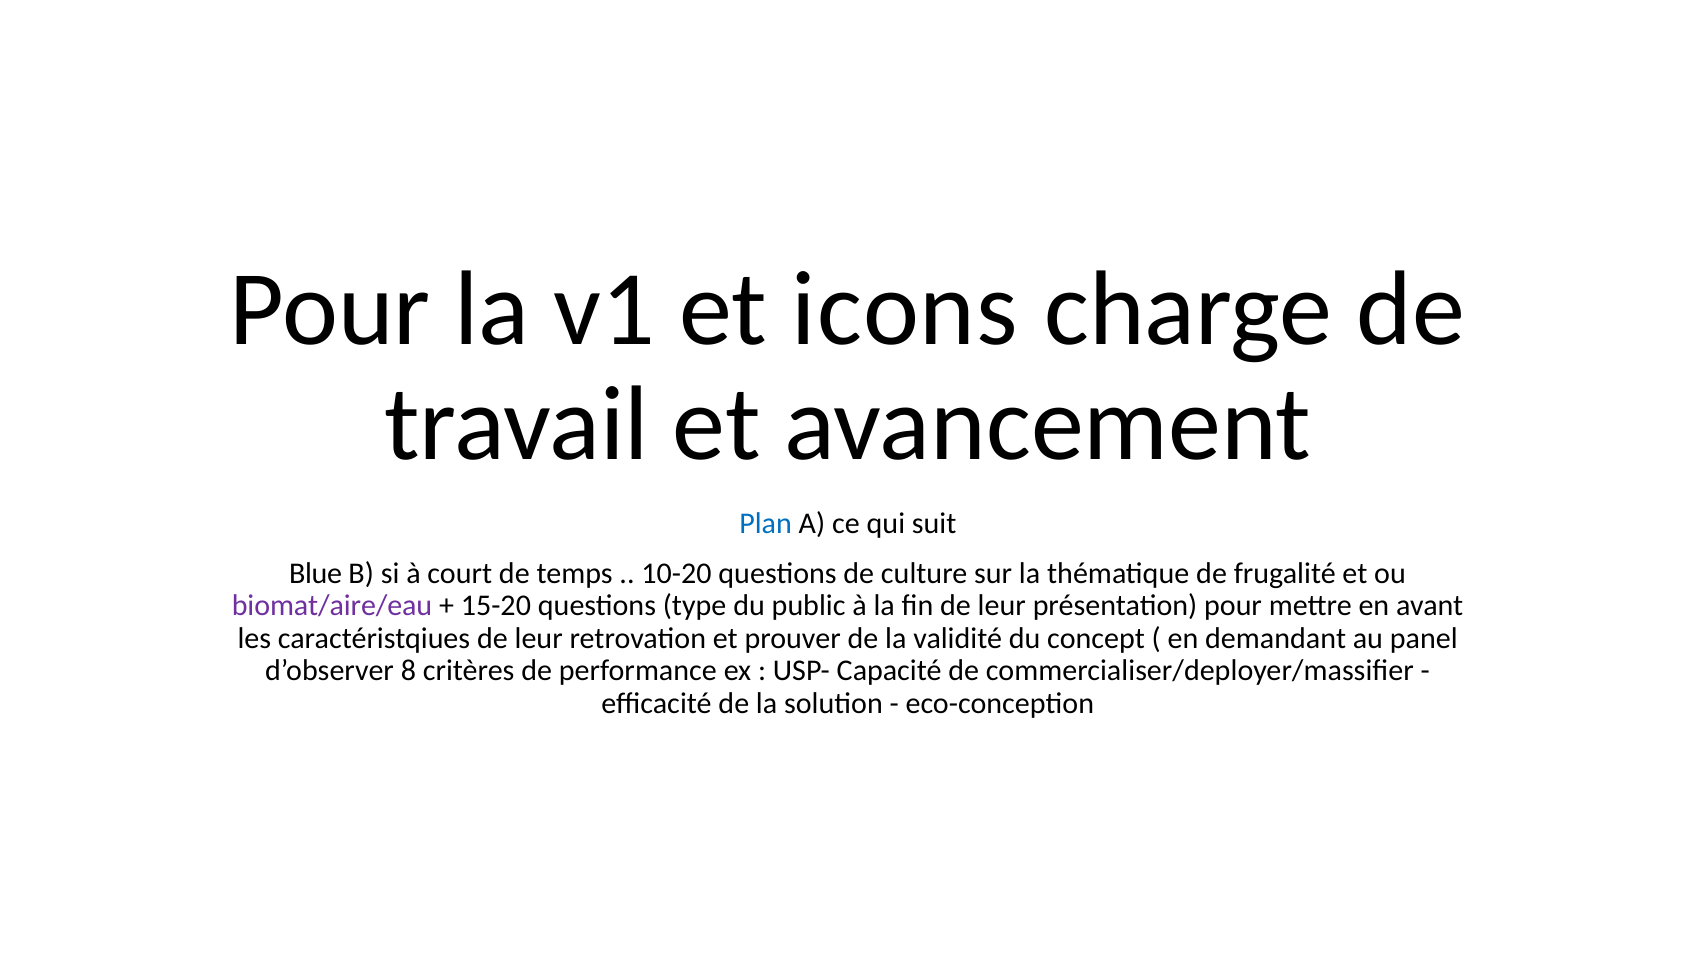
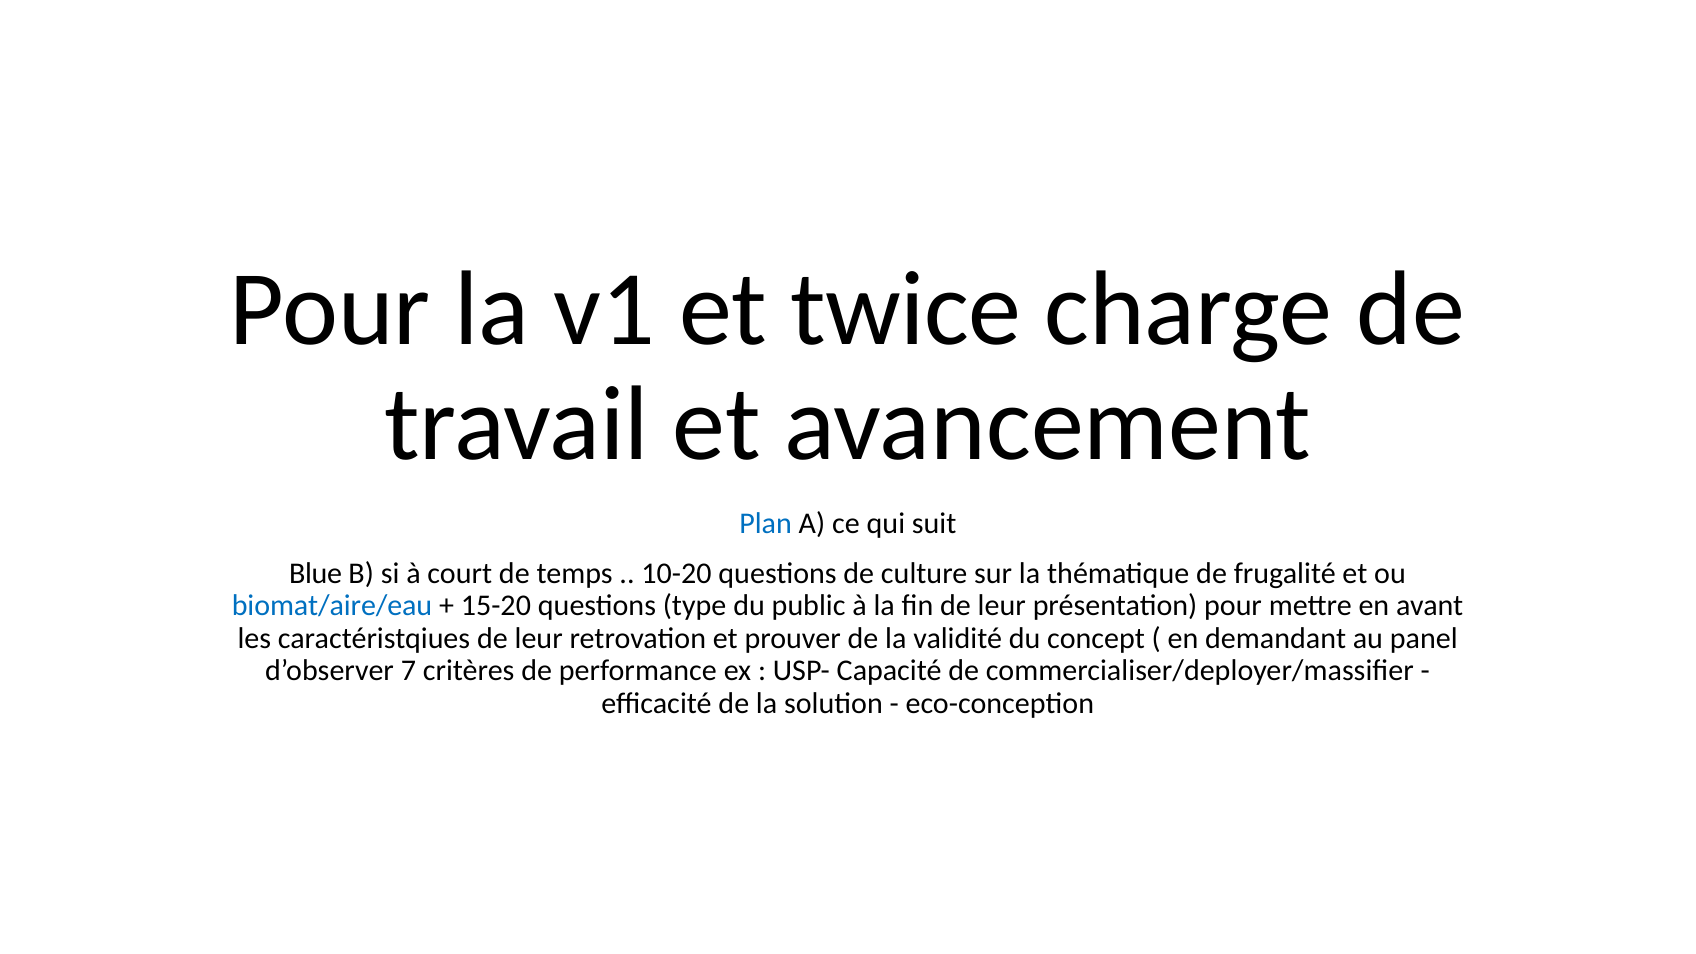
icons: icons -> twice
biomat/aire/eau colour: purple -> blue
8: 8 -> 7
